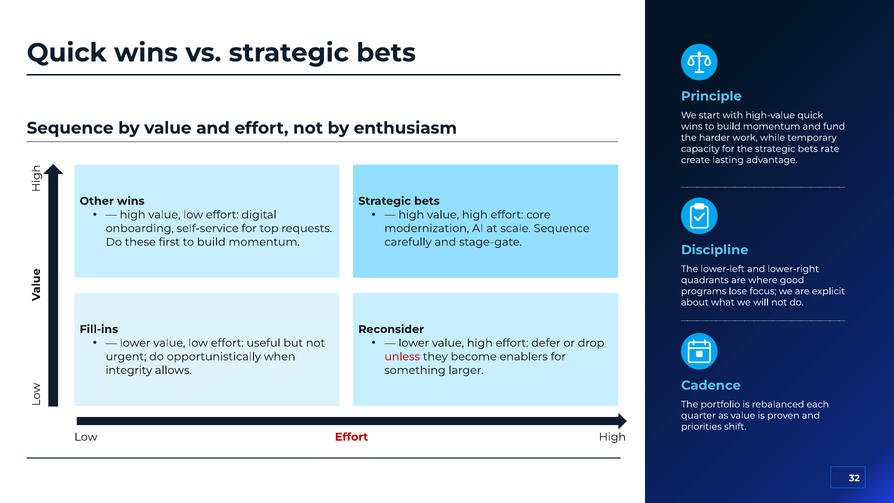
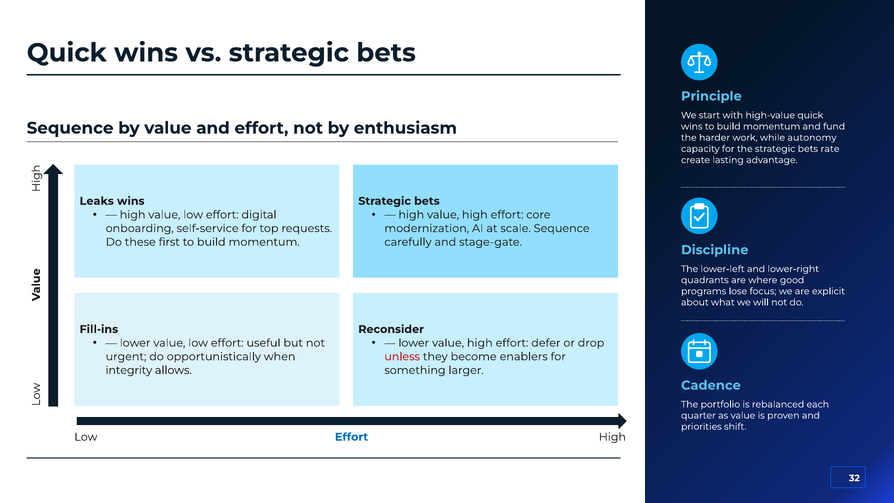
temporary: temporary -> autonomy
Other: Other -> Leaks
Effort at (352, 437) colour: red -> blue
